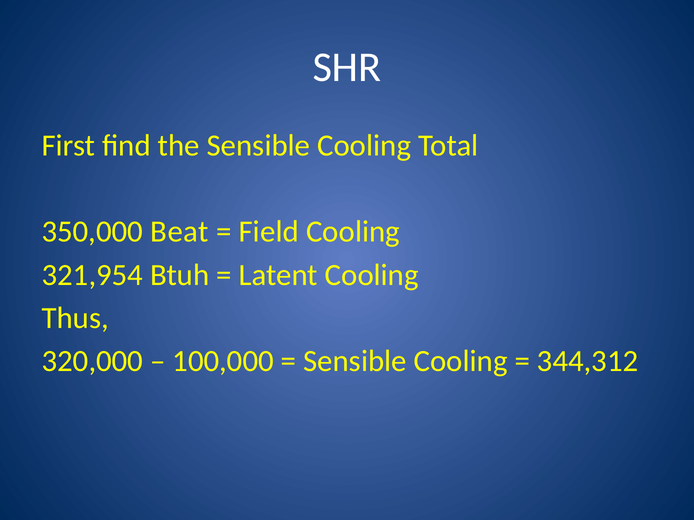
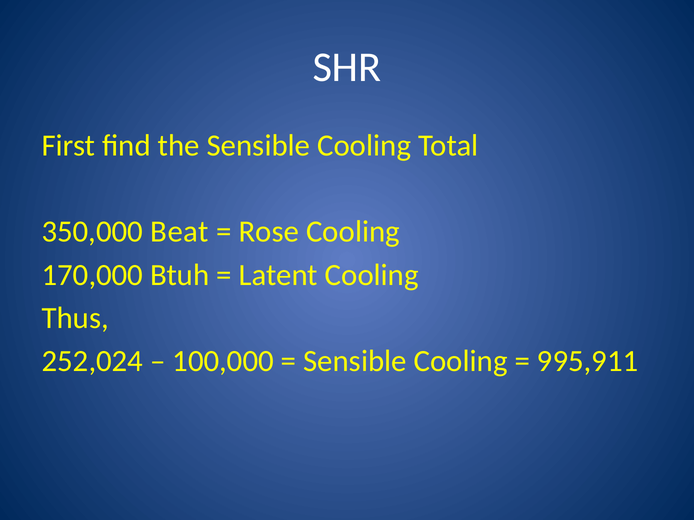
Field: Field -> Rose
321,954: 321,954 -> 170,000
320,000: 320,000 -> 252,024
344,312: 344,312 -> 995,911
